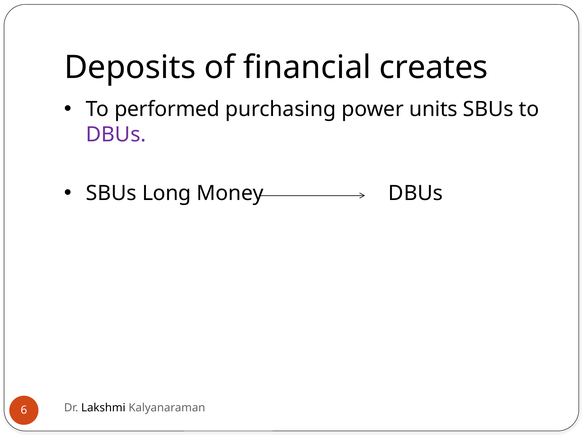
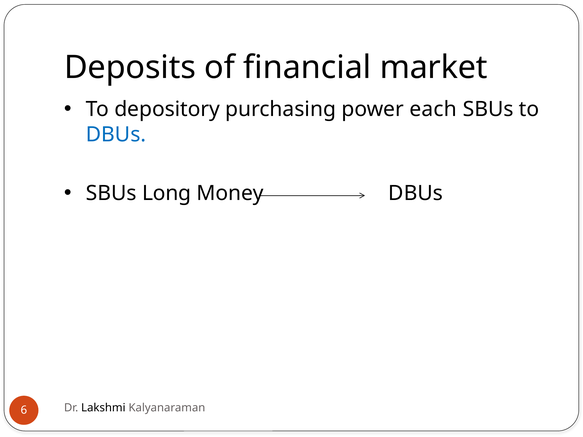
creates: creates -> market
performed: performed -> depository
units: units -> each
DBUs at (116, 135) colour: purple -> blue
